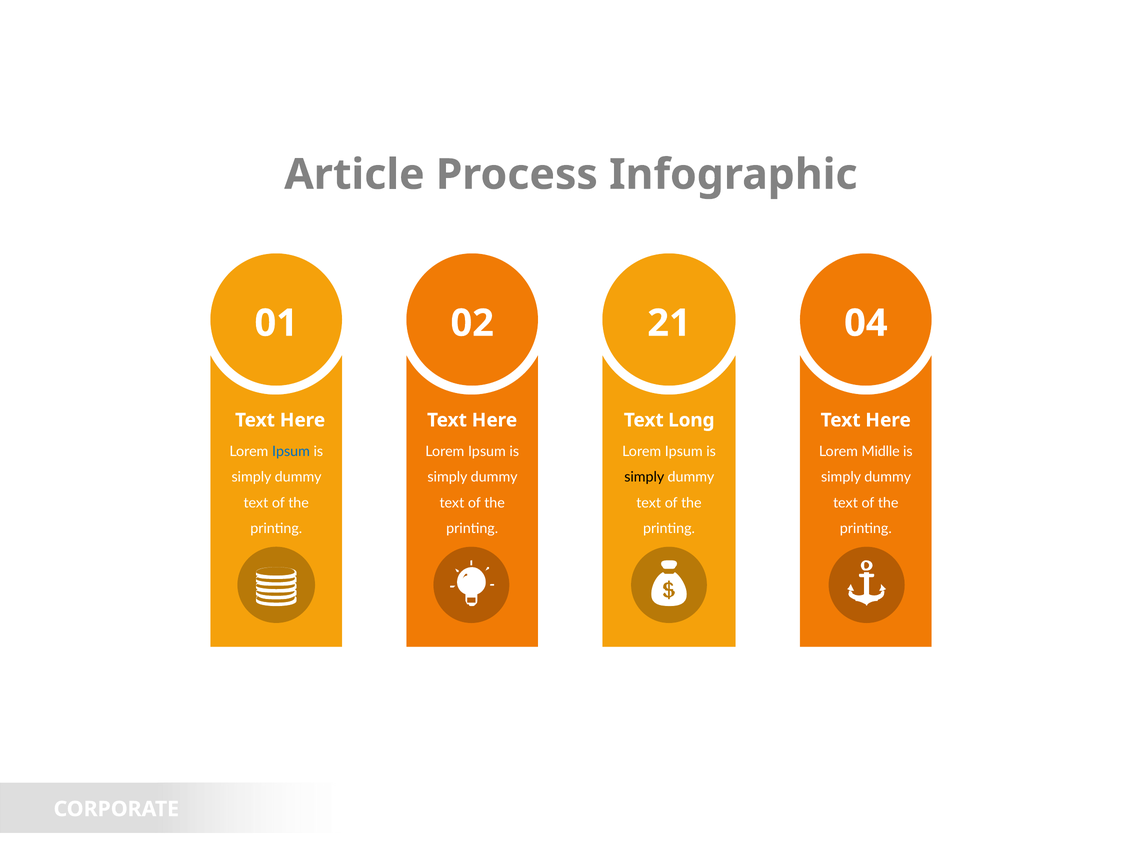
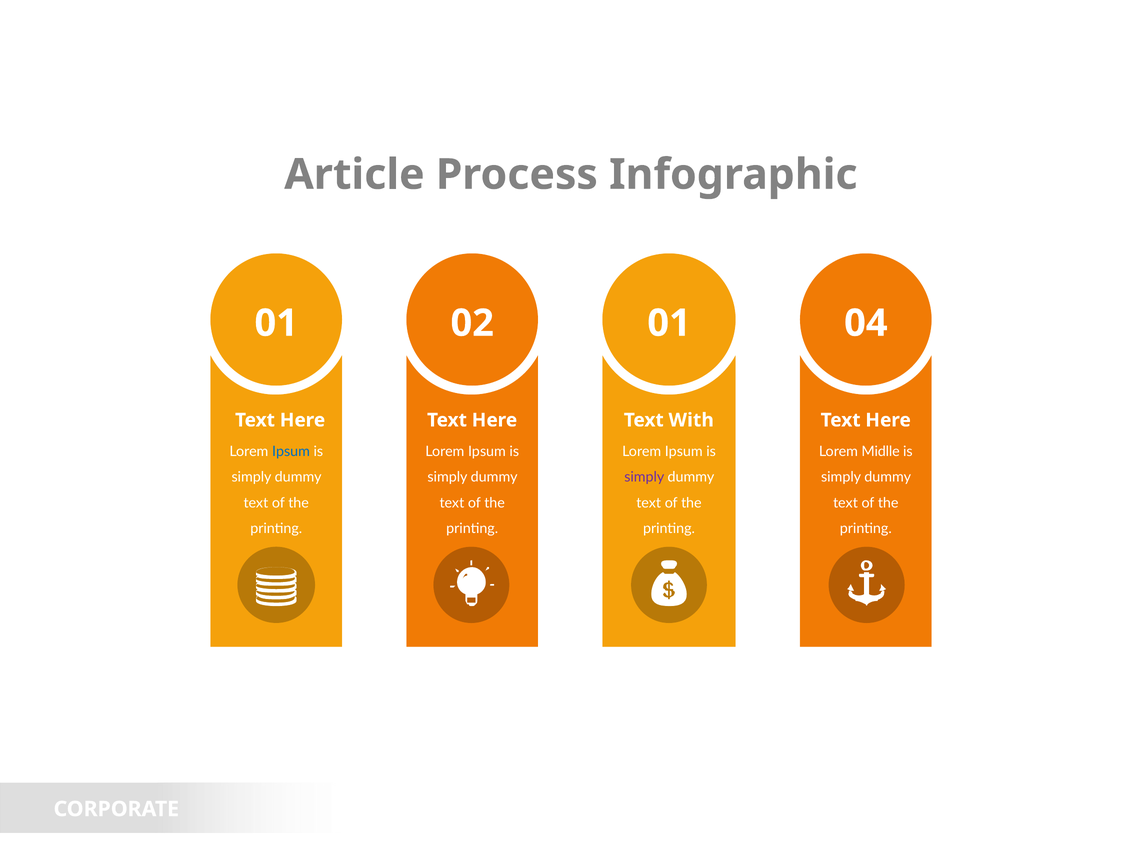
02 21: 21 -> 01
Long: Long -> With
simply at (644, 477) colour: black -> purple
